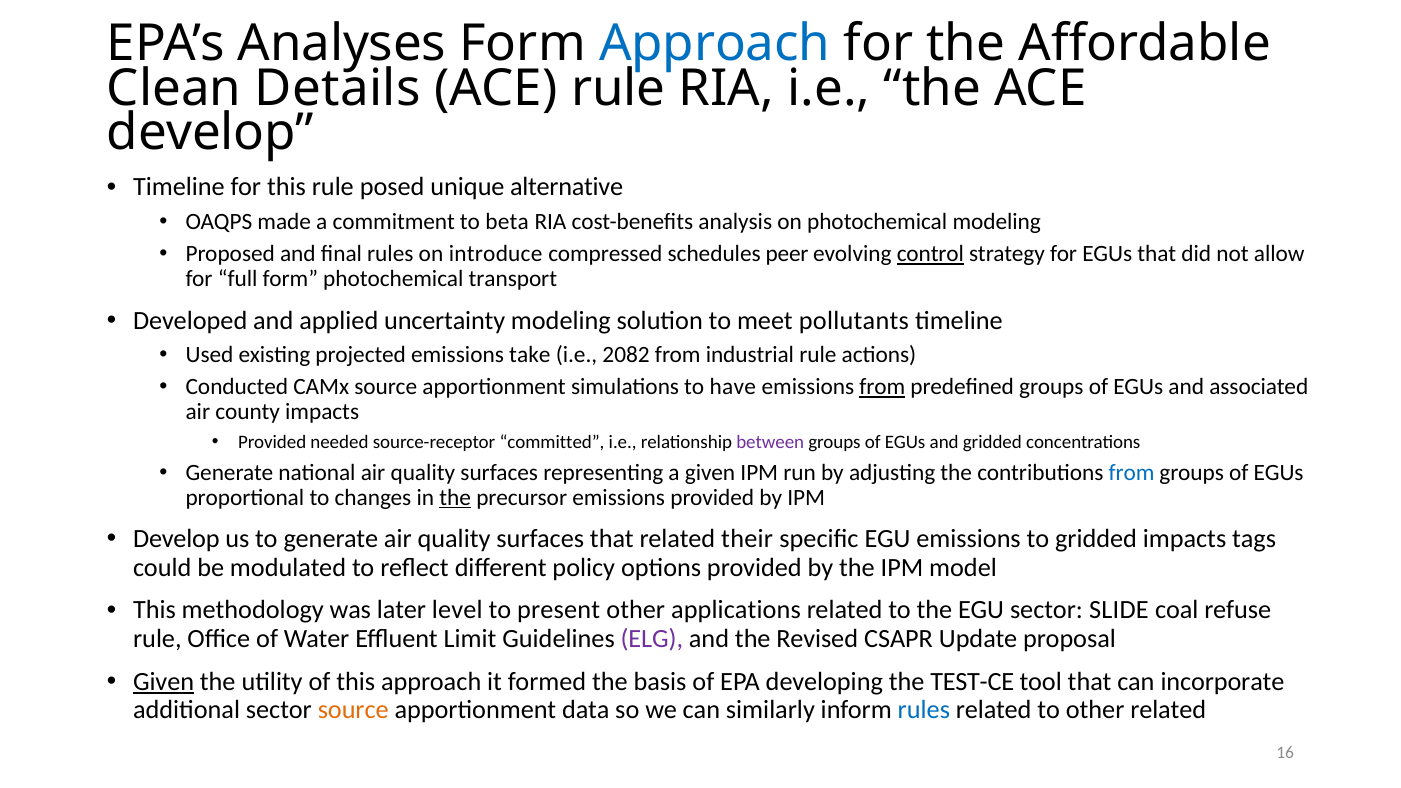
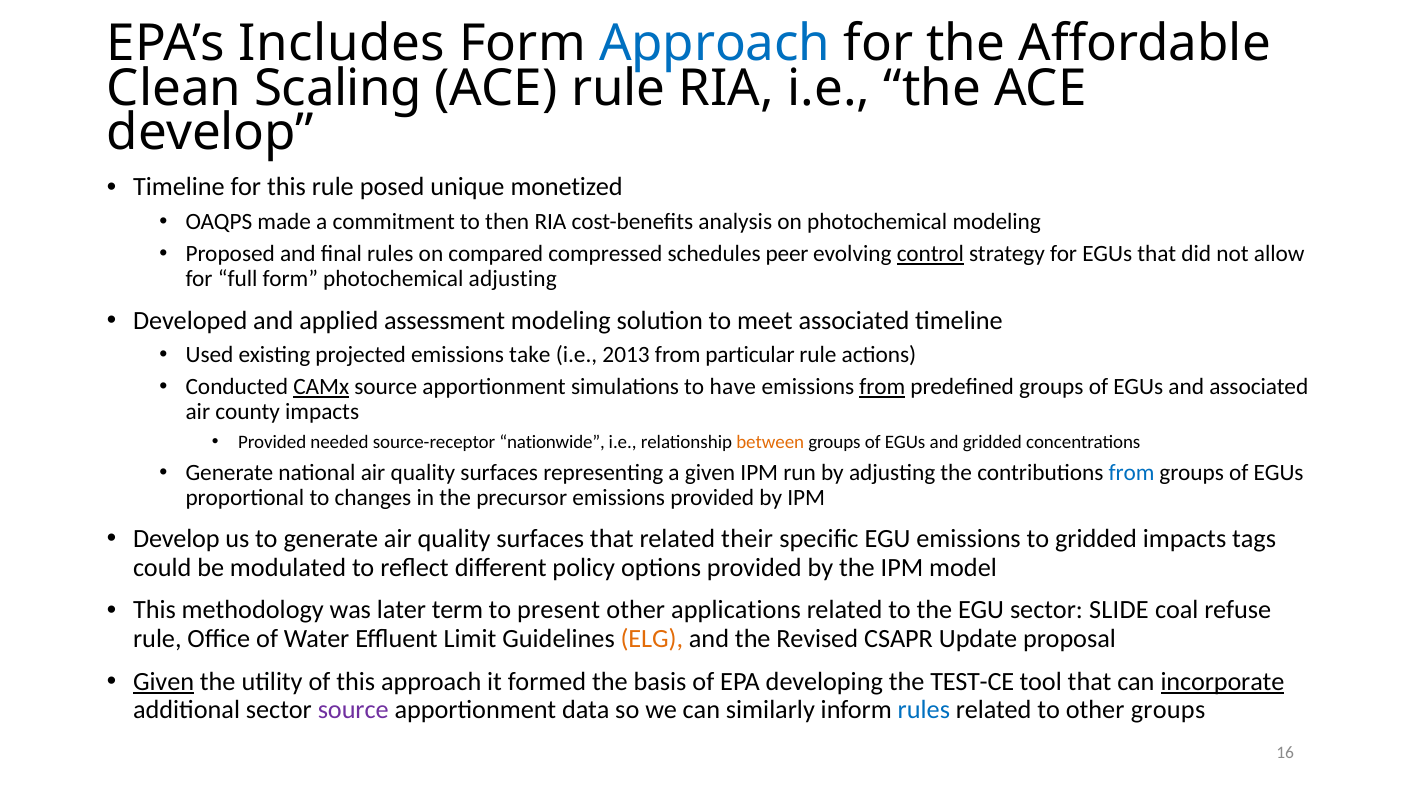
Analyses: Analyses -> Includes
Details: Details -> Scaling
alternative: alternative -> monetized
beta: beta -> then
introduce: introduce -> compared
photochemical transport: transport -> adjusting
uncertainty: uncertainty -> assessment
meet pollutants: pollutants -> associated
2082: 2082 -> 2013
industrial: industrial -> particular
CAMx underline: none -> present
committed: committed -> nationwide
between colour: purple -> orange
the at (455, 498) underline: present -> none
level: level -> term
ELG colour: purple -> orange
incorporate underline: none -> present
source at (353, 710) colour: orange -> purple
other related: related -> groups
